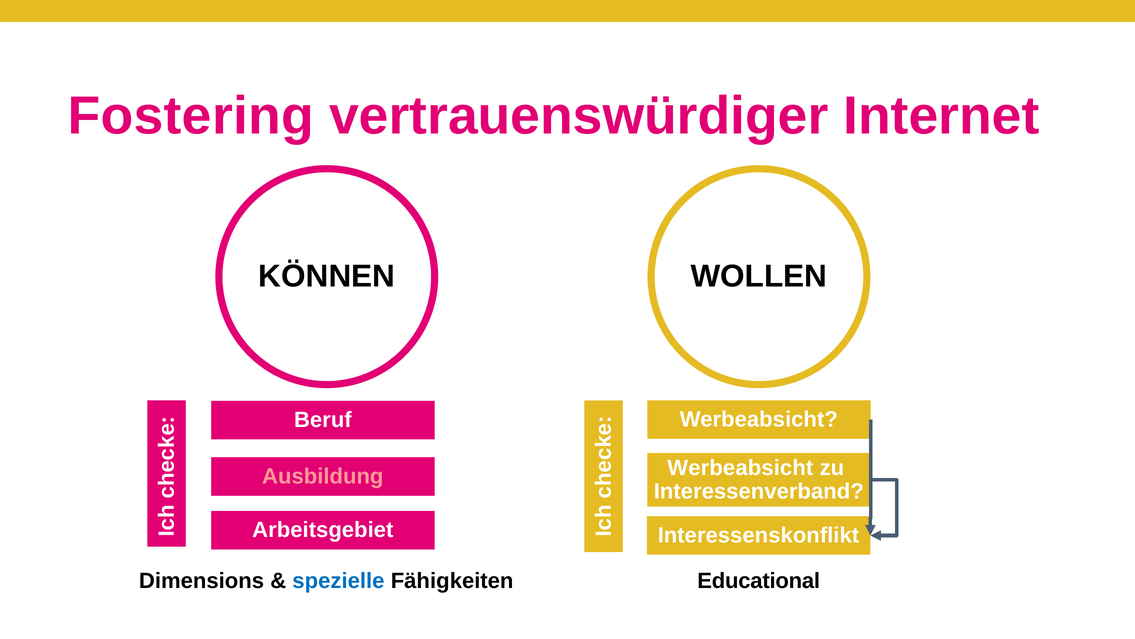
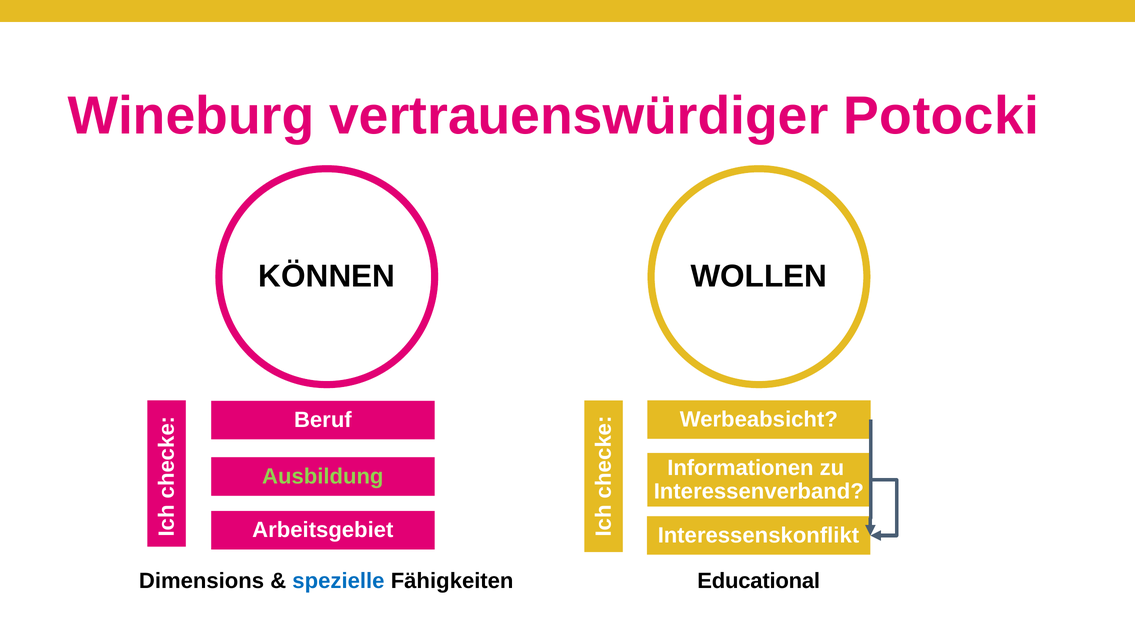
Fostering: Fostering -> Wineburg
Internet: Internet -> Potocki
Werbeabsicht at (740, 467): Werbeabsicht -> Informationen
Ausbildung colour: pink -> light green
